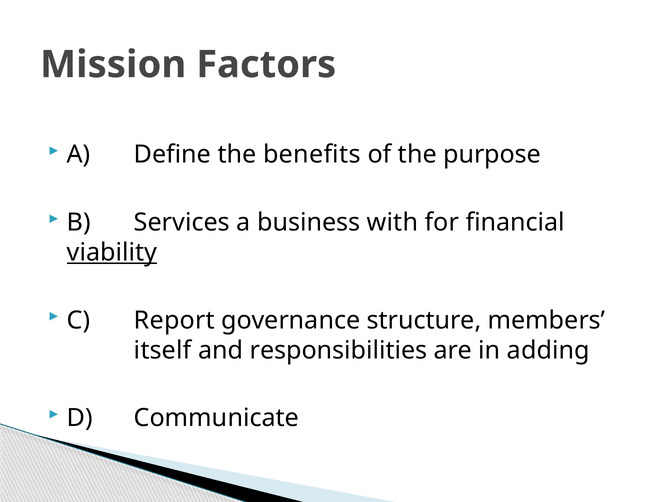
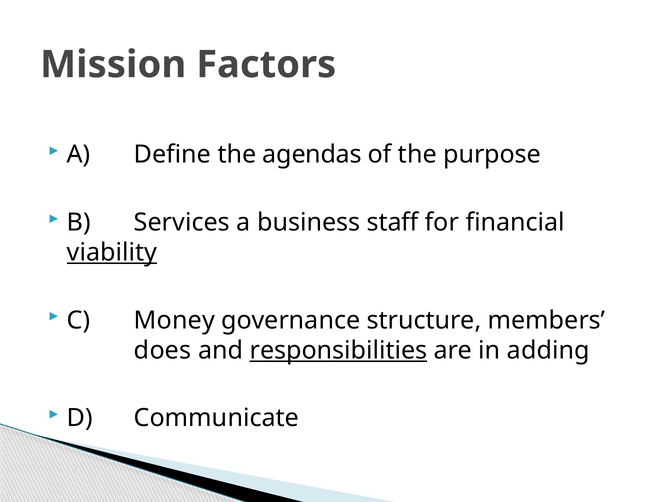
benefits: benefits -> agendas
with: with -> staff
Report: Report -> Money
itself: itself -> does
responsibilities underline: none -> present
